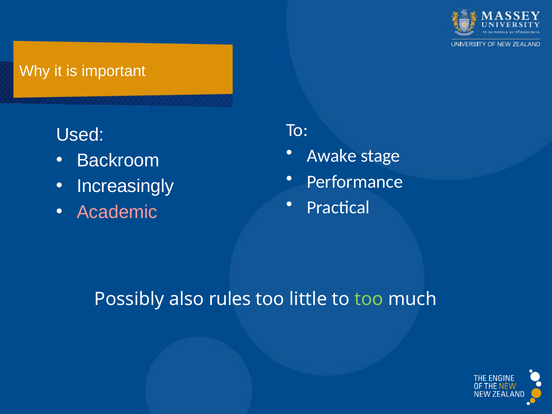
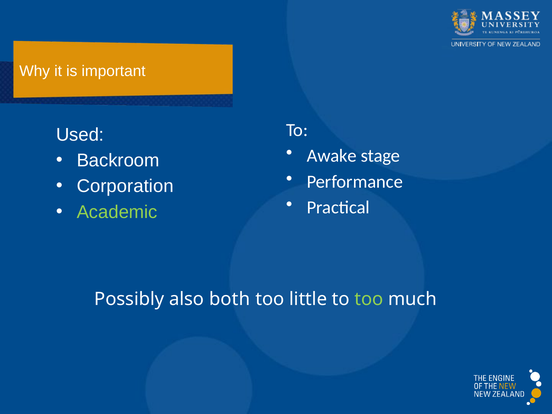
Increasingly: Increasingly -> Corporation
Academic colour: pink -> light green
rules: rules -> both
